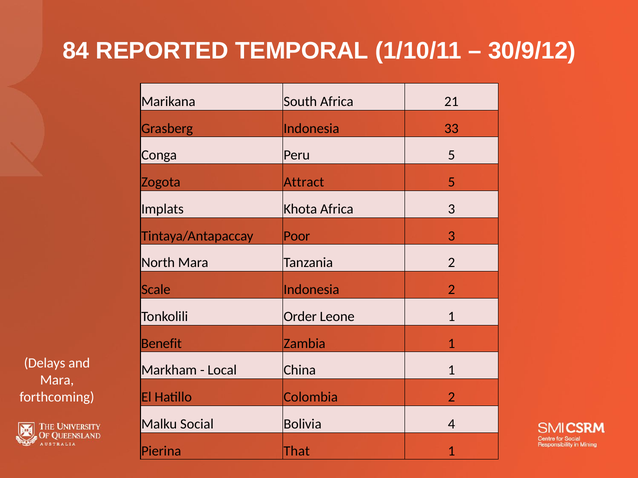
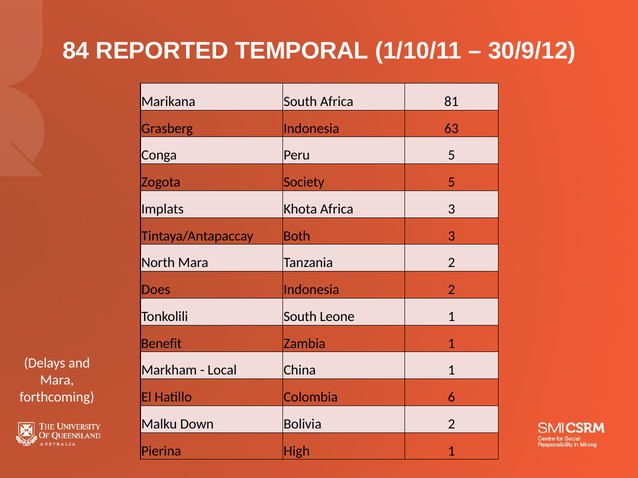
21: 21 -> 81
33: 33 -> 63
Attract: Attract -> Society
Poor: Poor -> Both
Scale: Scale -> Does
Tonkolili Order: Order -> South
Colombia 2: 2 -> 6
Social: Social -> Down
Bolivia 4: 4 -> 2
That: That -> High
